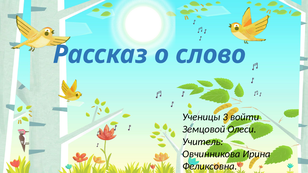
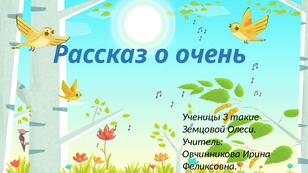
слово: слово -> очень
войти: войти -> такие
